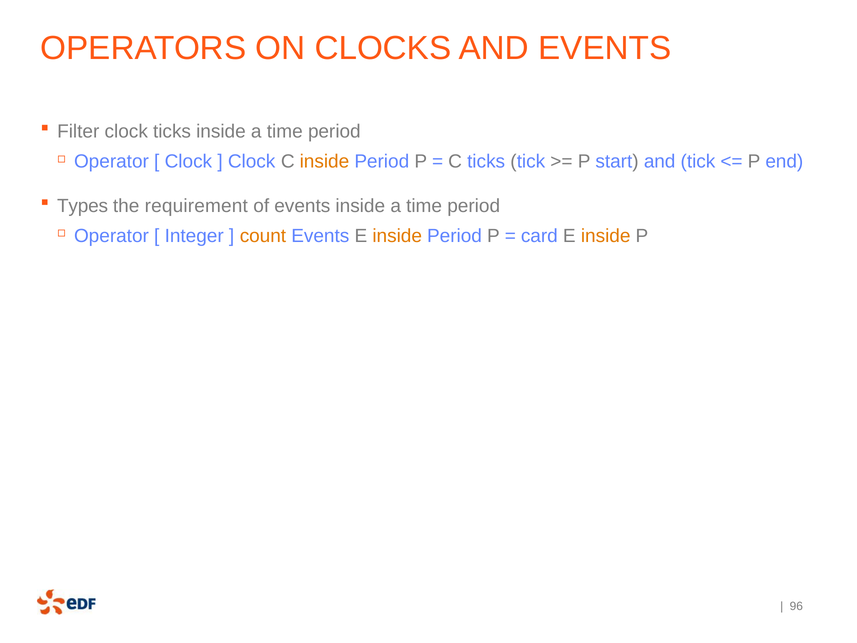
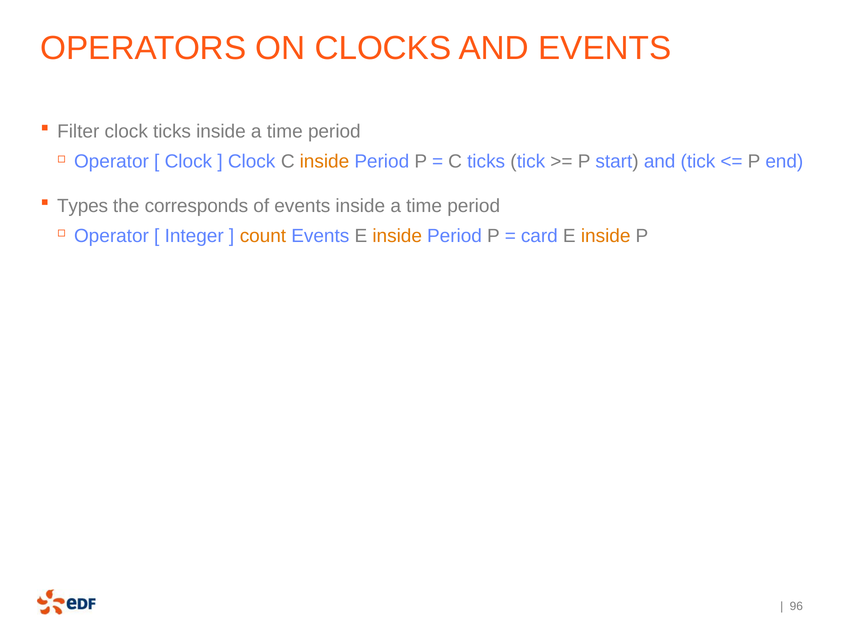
requirement: requirement -> corresponds
